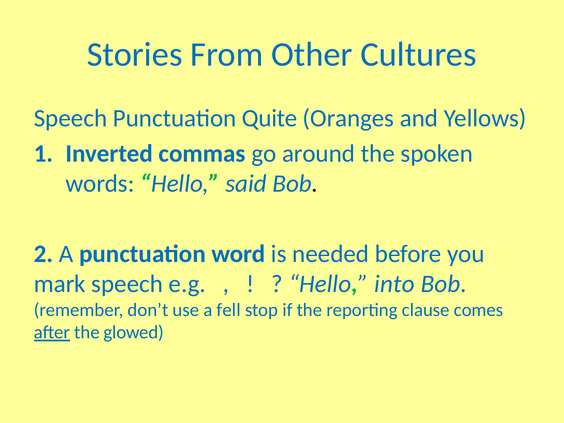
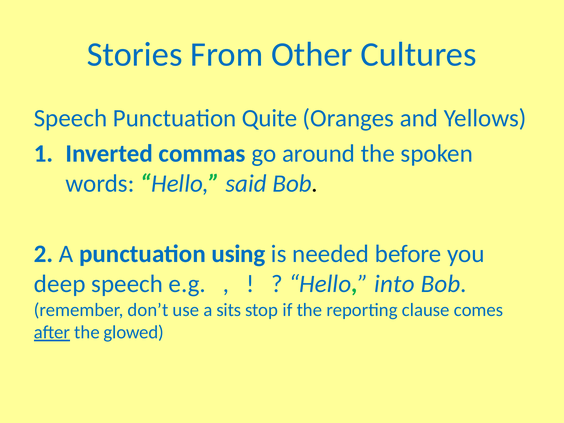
word: word -> using
mark: mark -> deep
fell: fell -> sits
